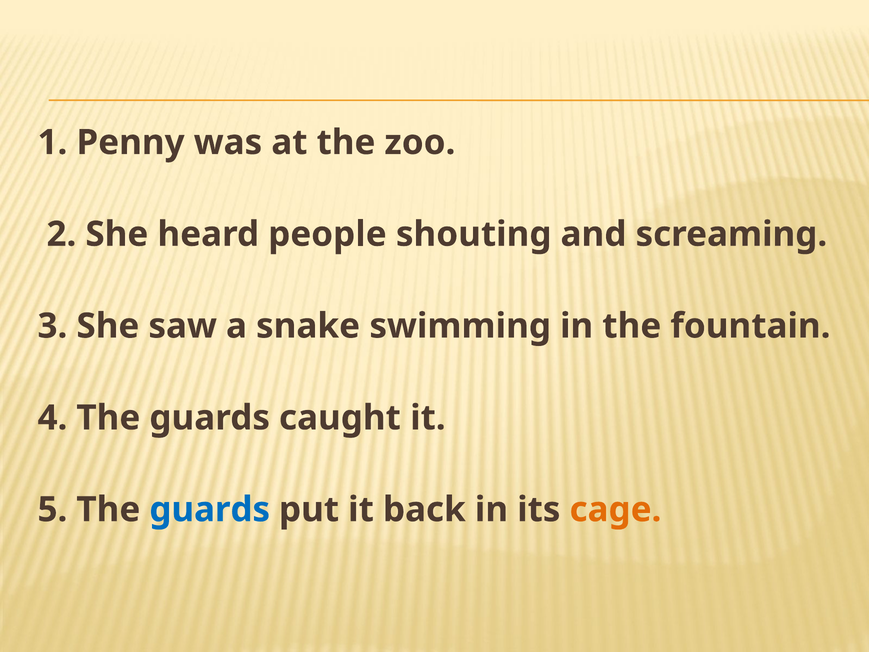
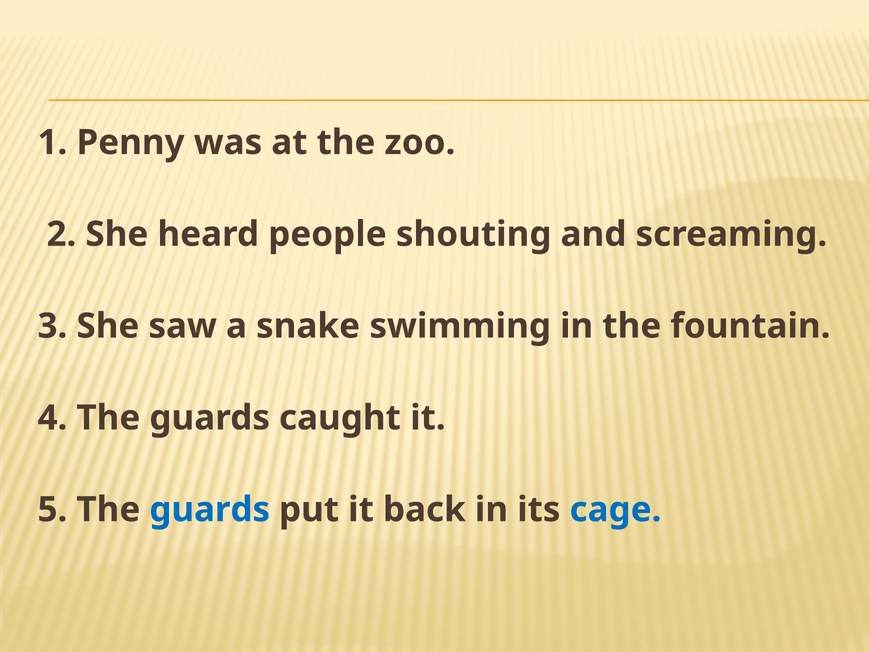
cage colour: orange -> blue
